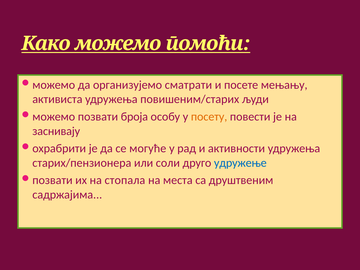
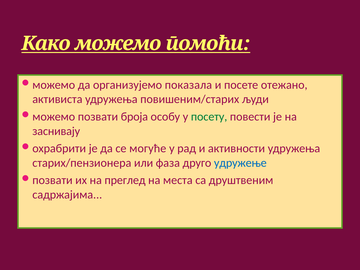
сматрати: сматрати -> показала
мењању: мењању -> отежано
посету colour: orange -> green
соли: соли -> фаза
стопала: стопала -> преглед
